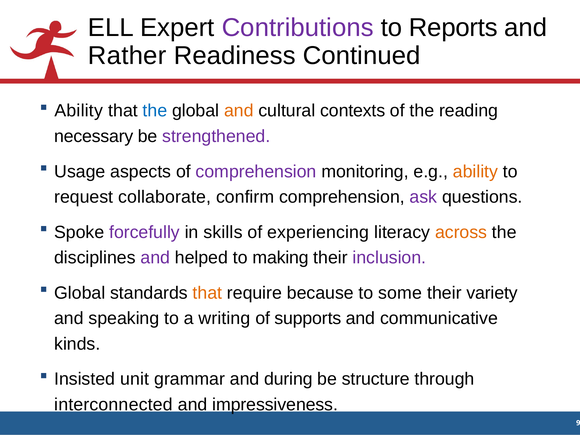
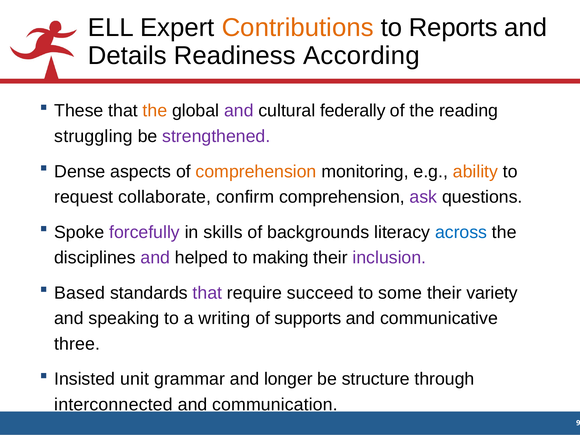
Contributions colour: purple -> orange
Rather: Rather -> Details
Continued: Continued -> According
Ability at (79, 111): Ability -> These
the at (155, 111) colour: blue -> orange
and at (239, 111) colour: orange -> purple
contexts: contexts -> federally
necessary: necessary -> struggling
Usage: Usage -> Dense
comprehension at (256, 171) colour: purple -> orange
experiencing: experiencing -> backgrounds
across colour: orange -> blue
Global at (80, 293): Global -> Based
that at (207, 293) colour: orange -> purple
because: because -> succeed
kinds: kinds -> three
during: during -> longer
impressiveness: impressiveness -> communication
